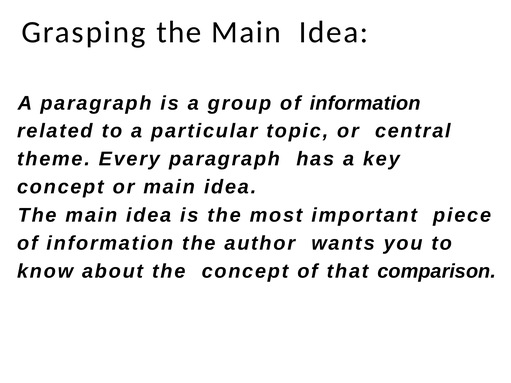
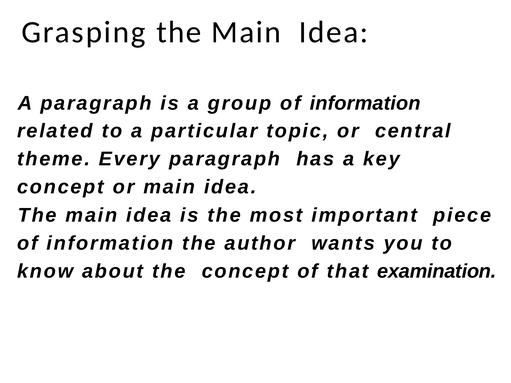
comparison: comparison -> examination
